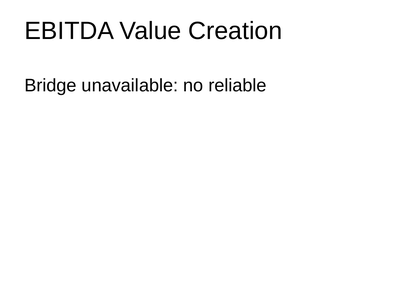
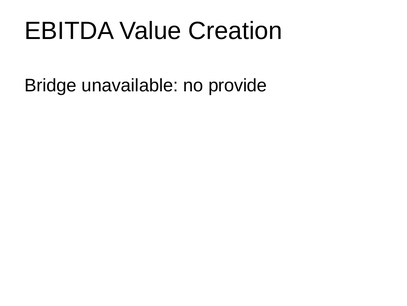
reliable: reliable -> provide
